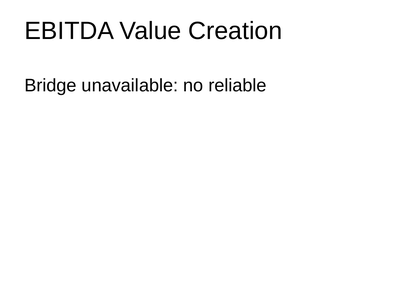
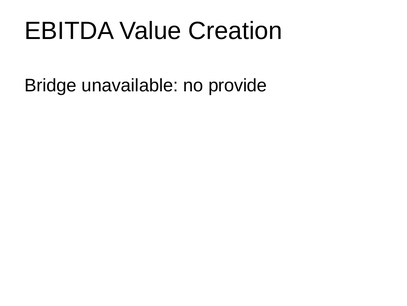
reliable: reliable -> provide
